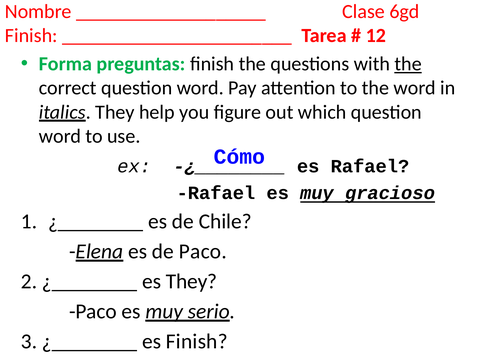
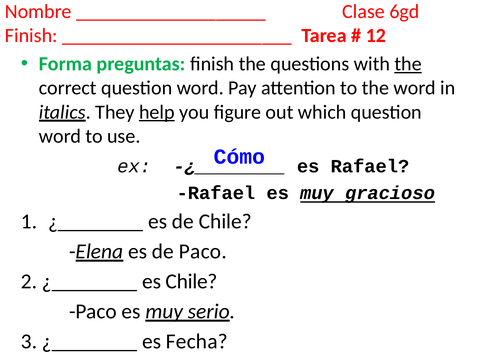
help underline: none -> present
es They: They -> Chile
es Finish: Finish -> Fecha
